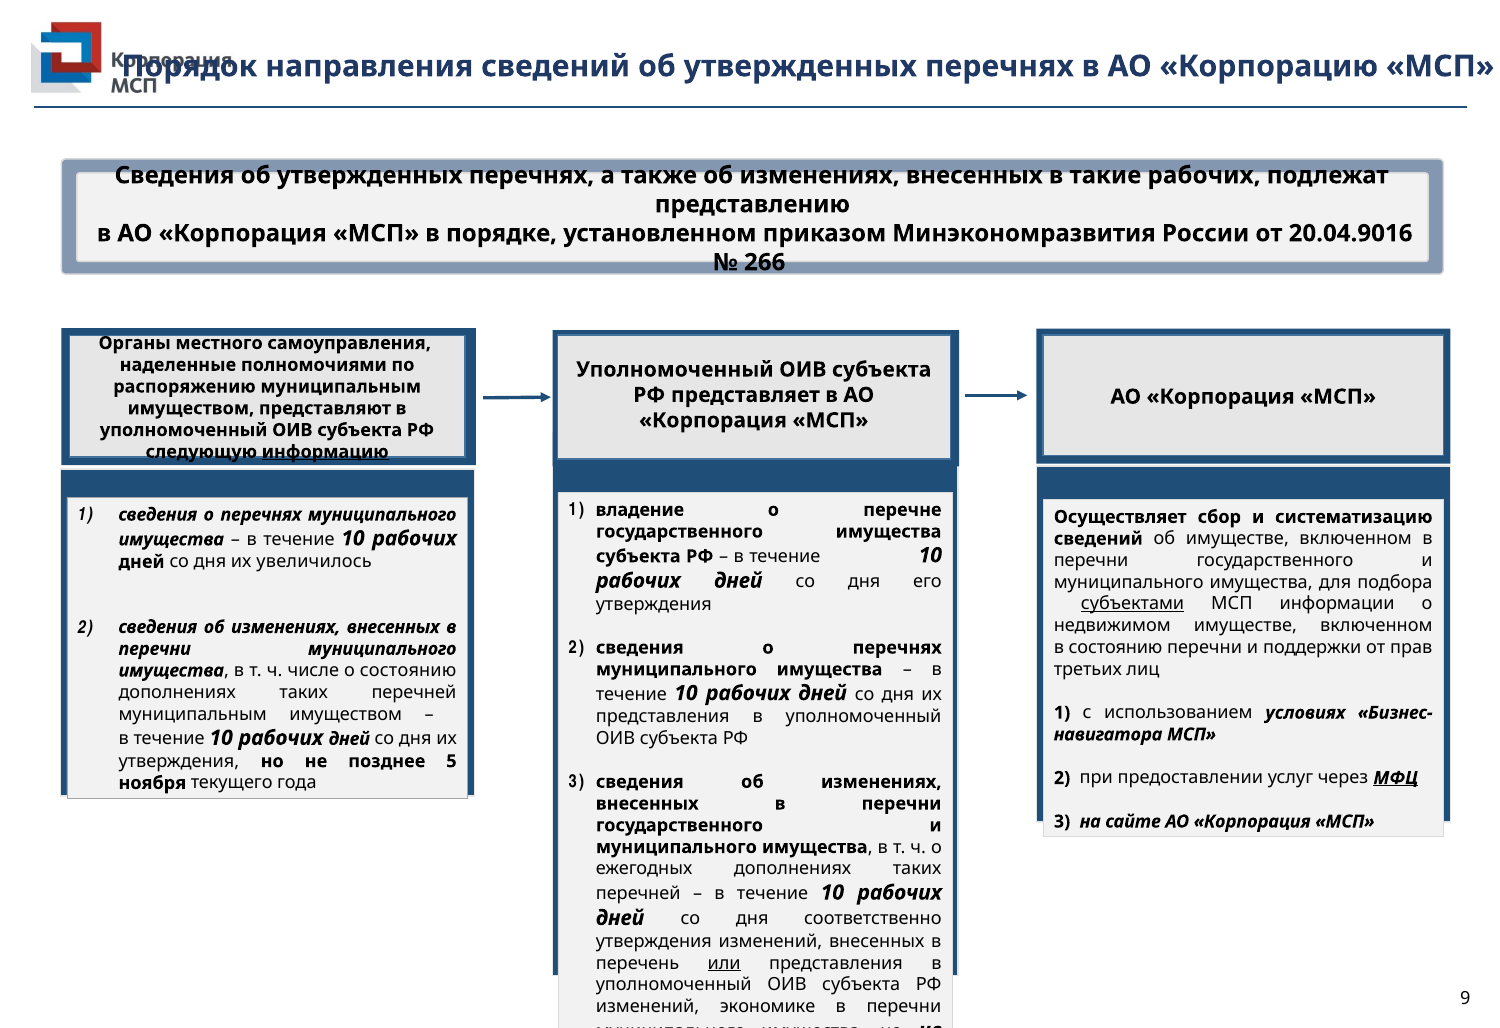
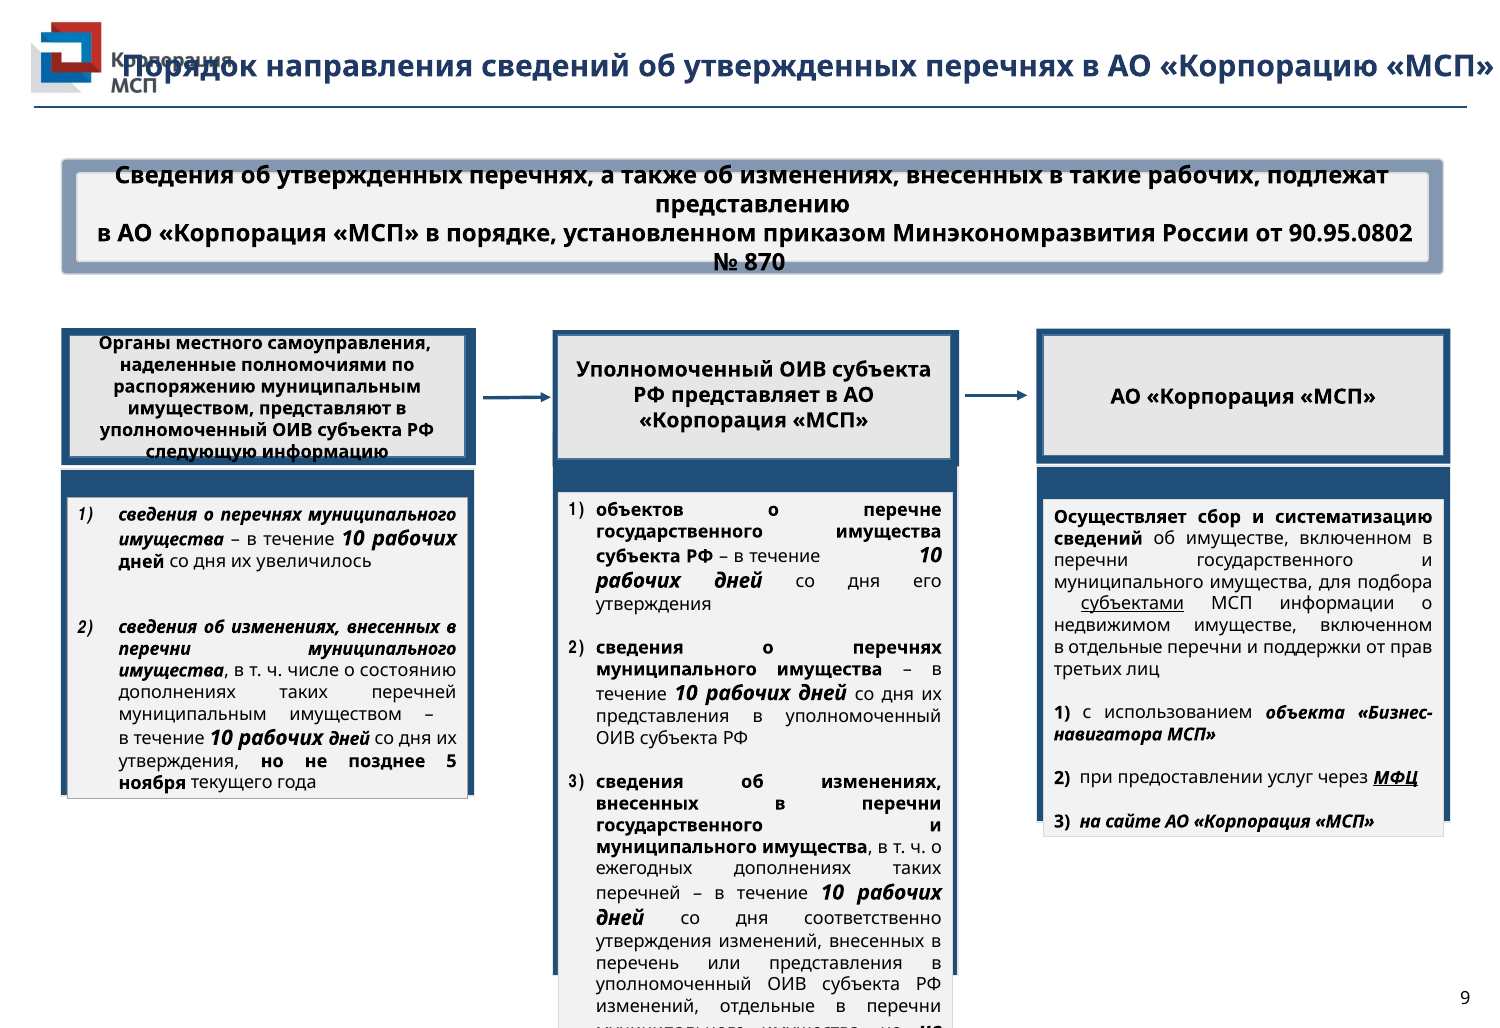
20.04.9016: 20.04.9016 -> 90.95.0802
266: 266 -> 870
информацию underline: present -> none
владение: владение -> объектов
в состоянию: состоянию -> отдельные
условиях: условиях -> объекта
или underline: present -> none
изменений экономике: экономике -> отдельные
